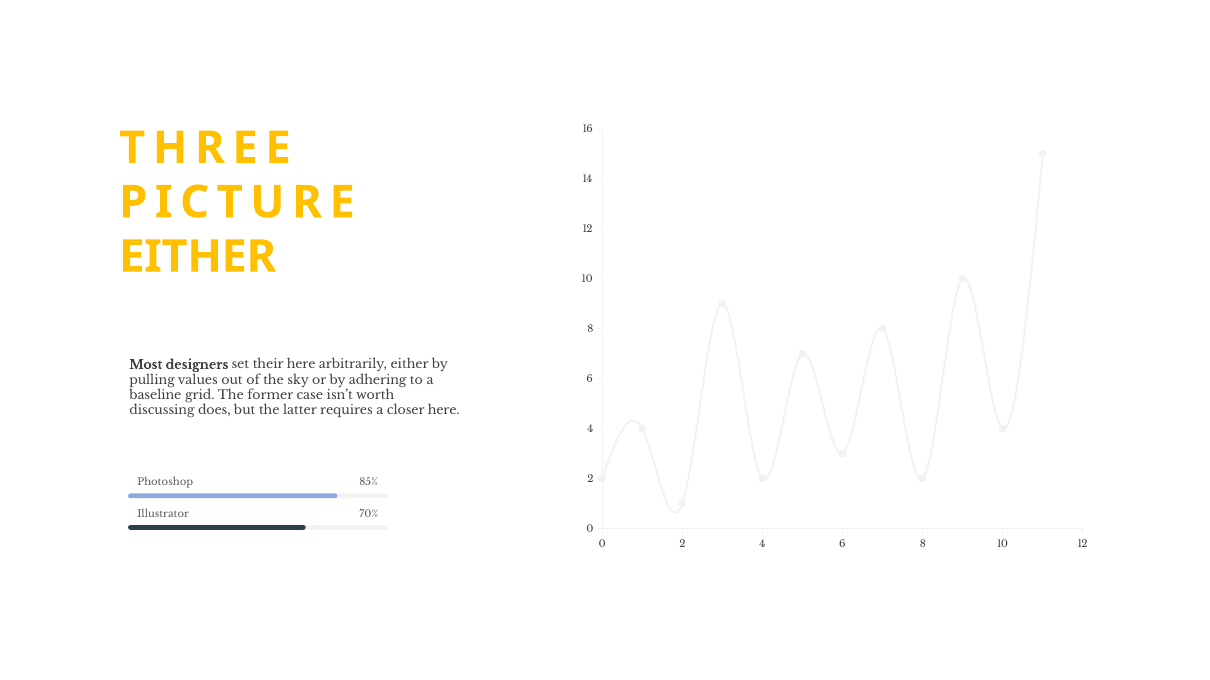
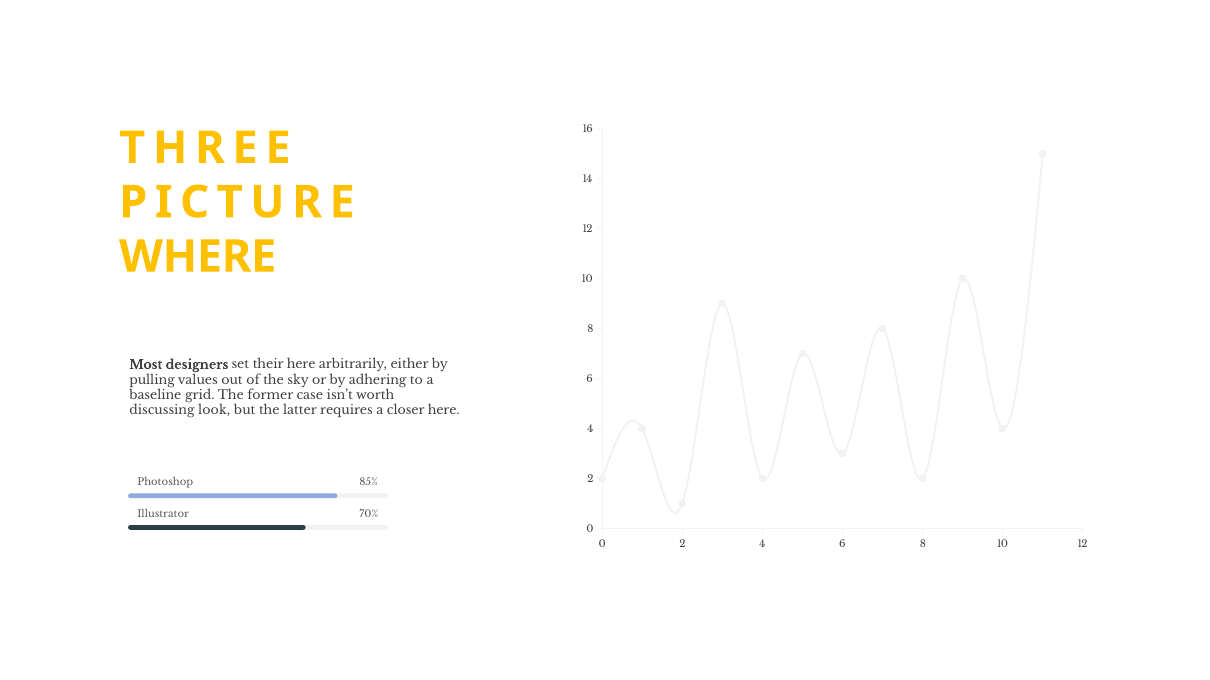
EITHER at (198, 257): EITHER -> WHERE
does: does -> look
